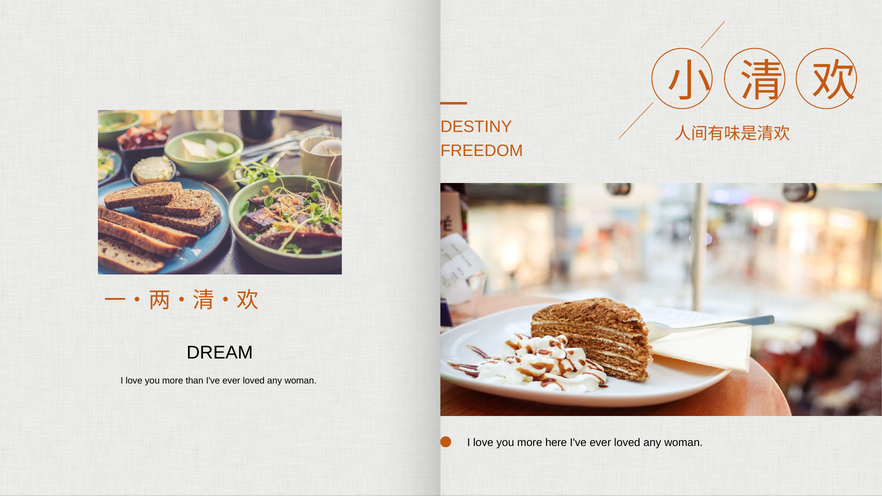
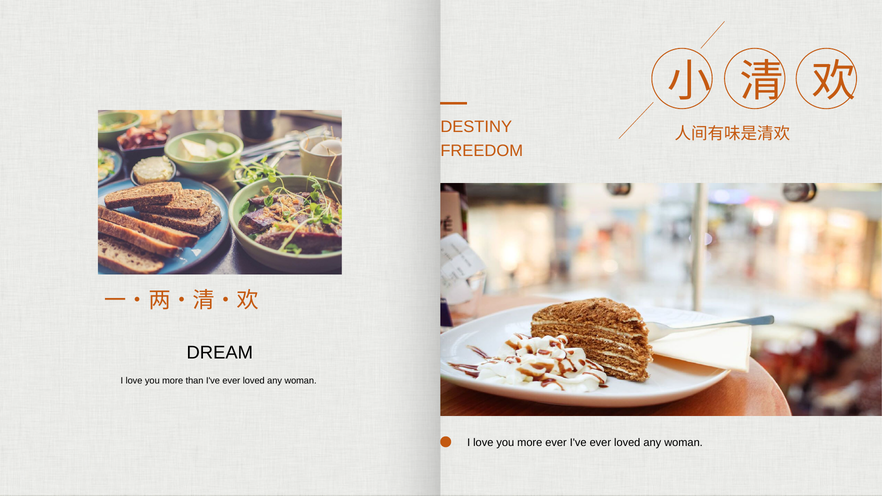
more here: here -> ever
